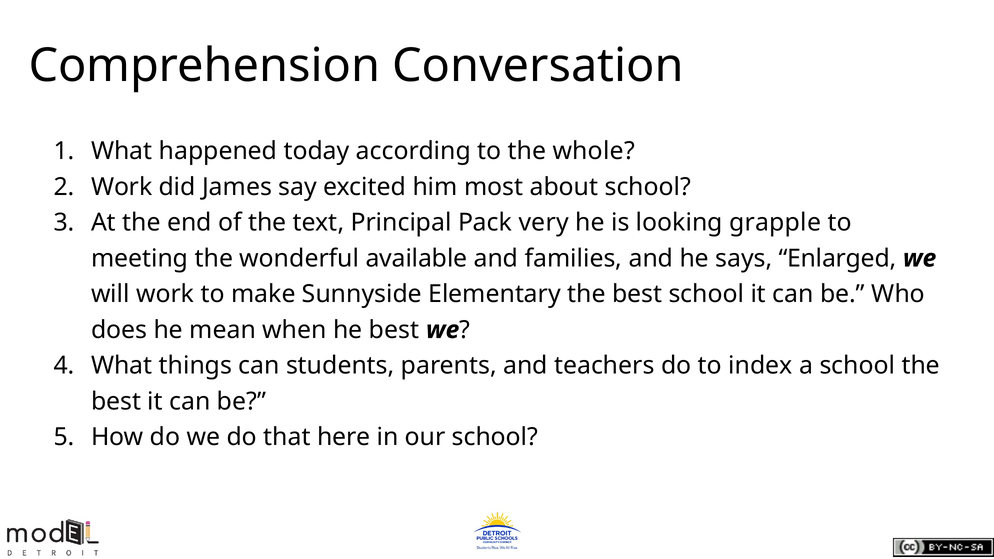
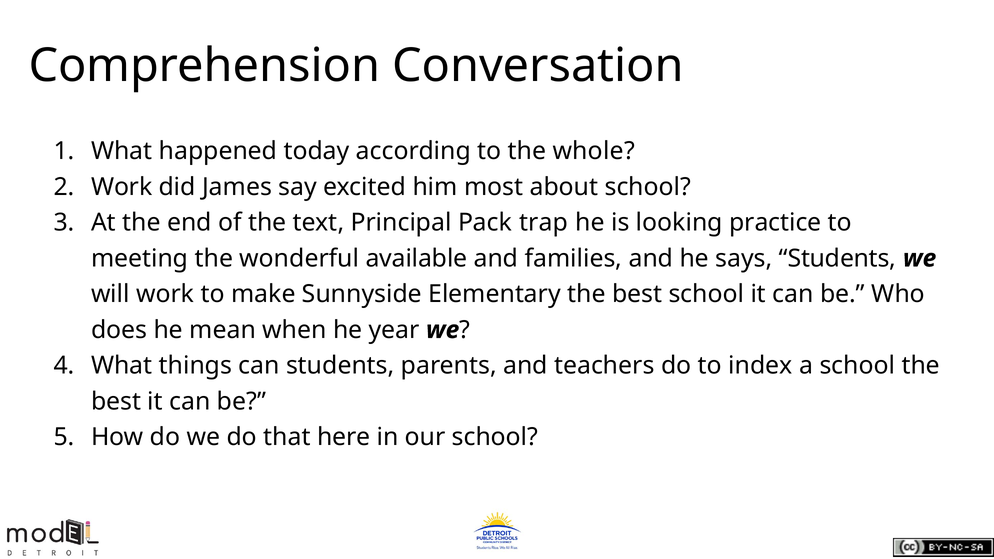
very: very -> trap
grapple: grapple -> practice
says Enlarged: Enlarged -> Students
he best: best -> year
